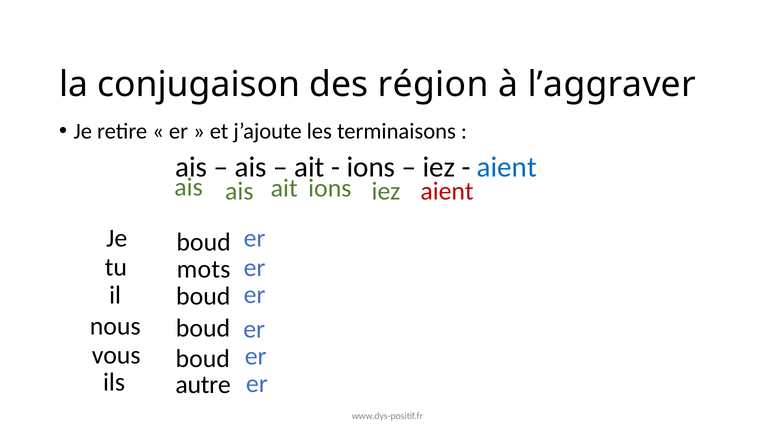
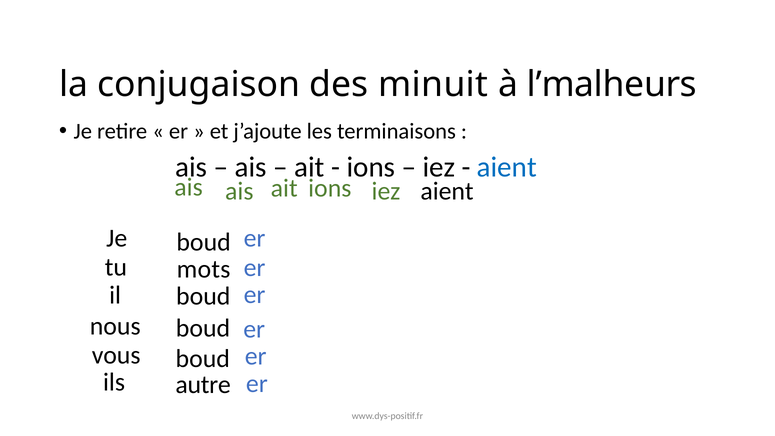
région: région -> minuit
l’aggraver: l’aggraver -> l’malheurs
aient at (447, 191) colour: red -> black
